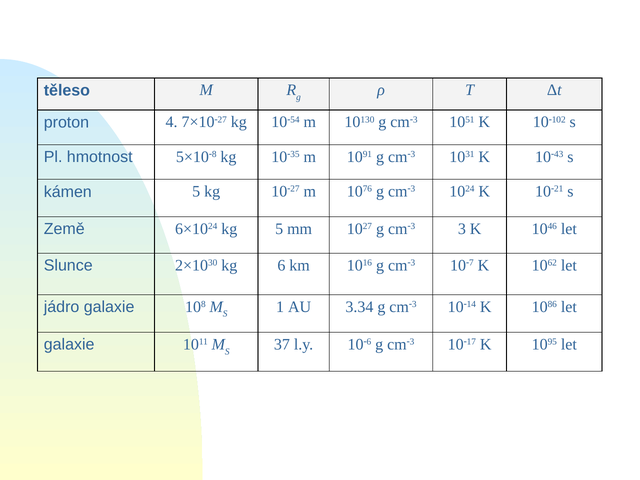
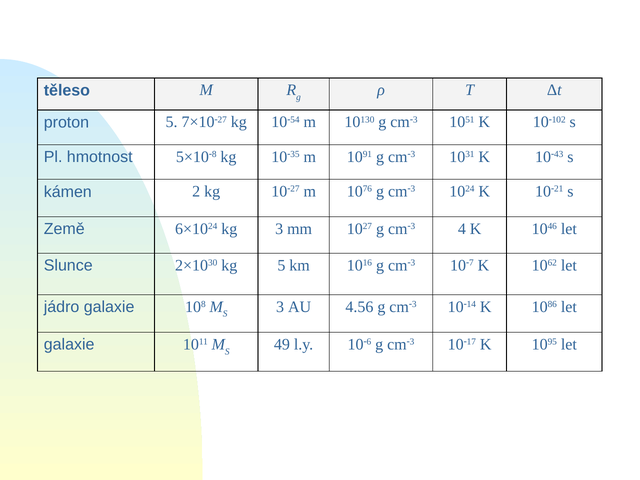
proton 4: 4 -> 5
kámen 5: 5 -> 2
kg 5: 5 -> 3
3: 3 -> 4
kg 6: 6 -> 5
S 1: 1 -> 3
3.34: 3.34 -> 4.56
37: 37 -> 49
